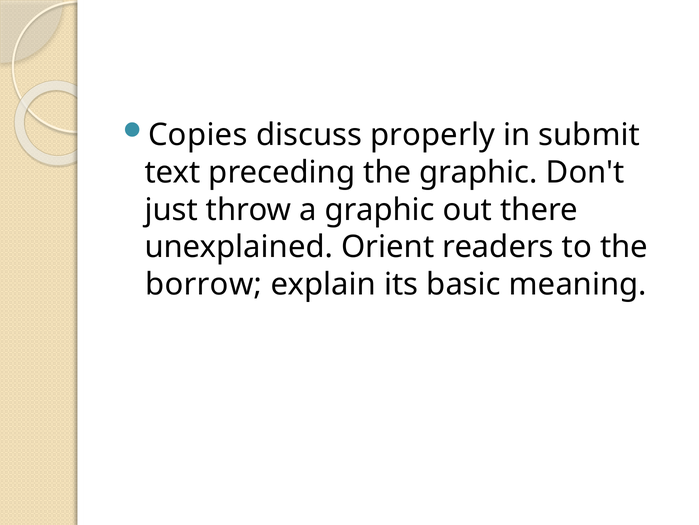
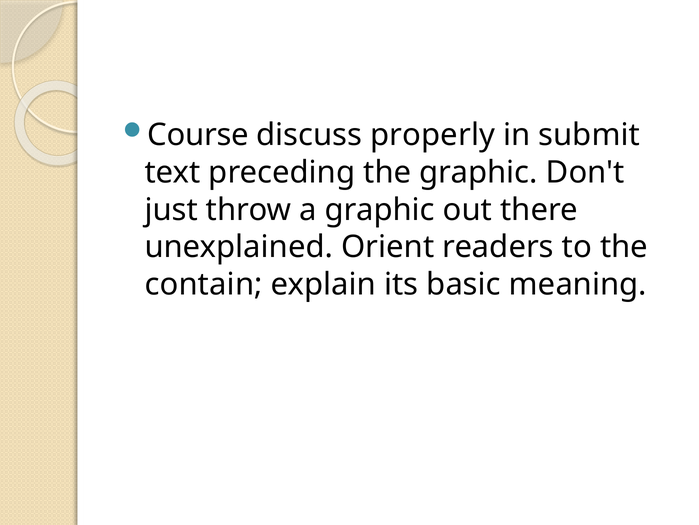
Copies: Copies -> Course
borrow: borrow -> contain
